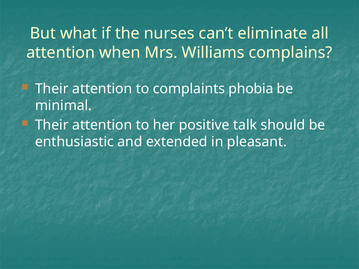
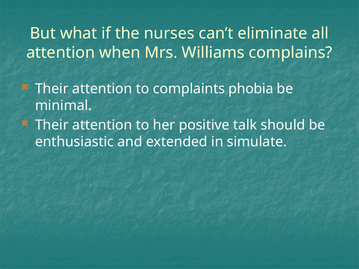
pleasant: pleasant -> simulate
